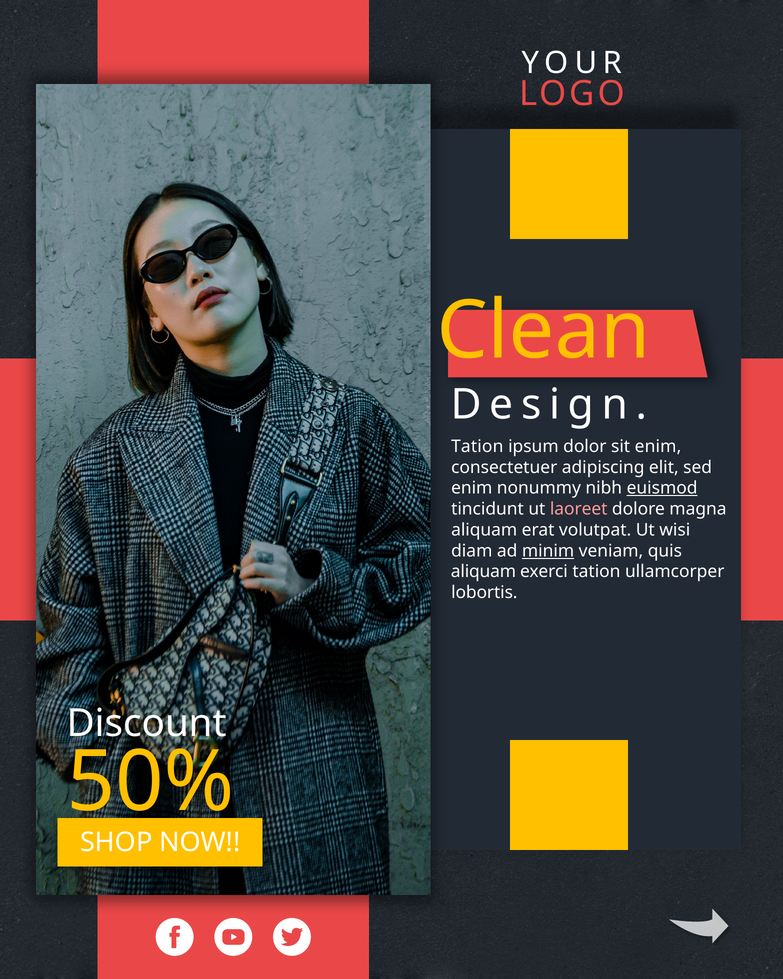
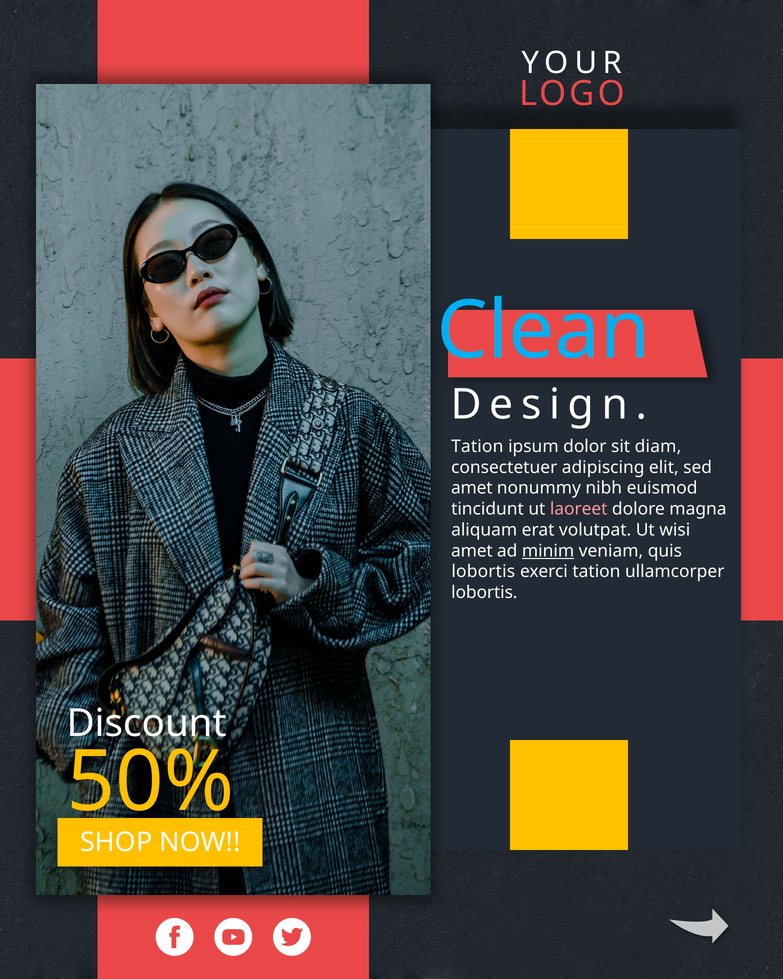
Clean colour: yellow -> light blue
sit enim: enim -> diam
enim at (472, 488): enim -> amet
euismod underline: present -> none
diam at (472, 551): diam -> amet
aliquam at (483, 572): aliquam -> lobortis
